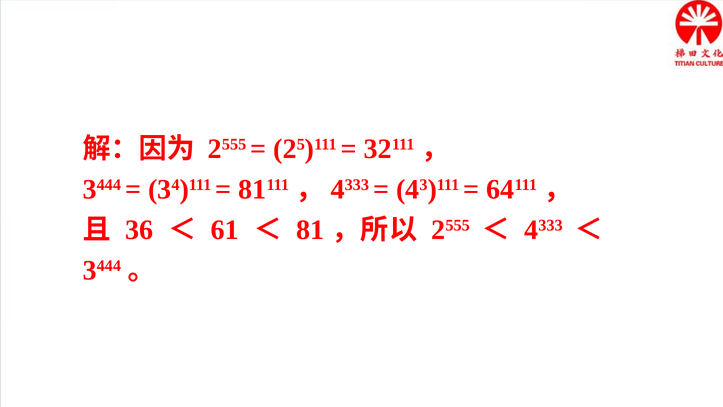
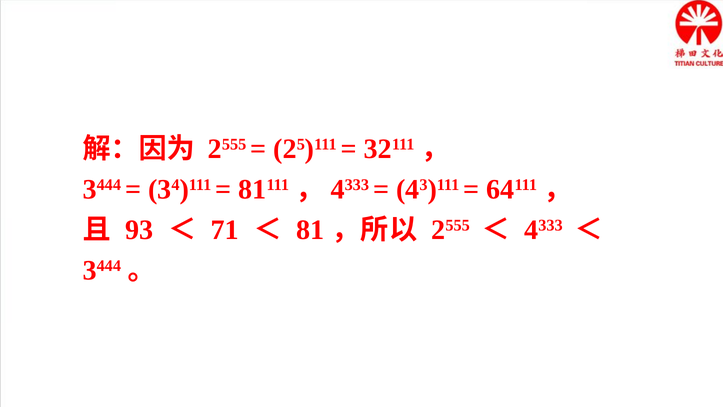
36: 36 -> 93
61: 61 -> 71
